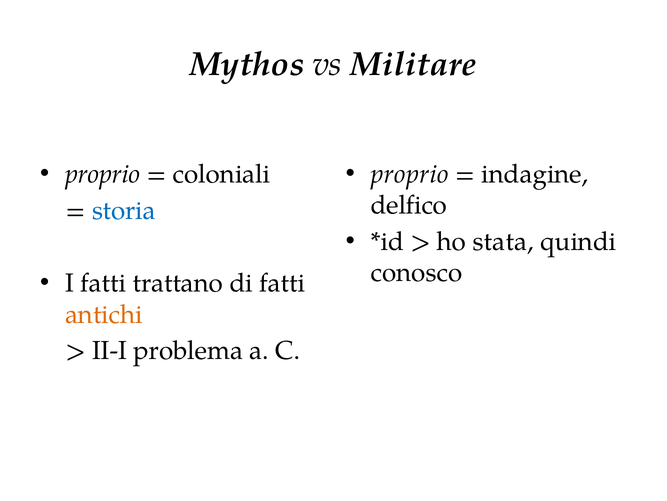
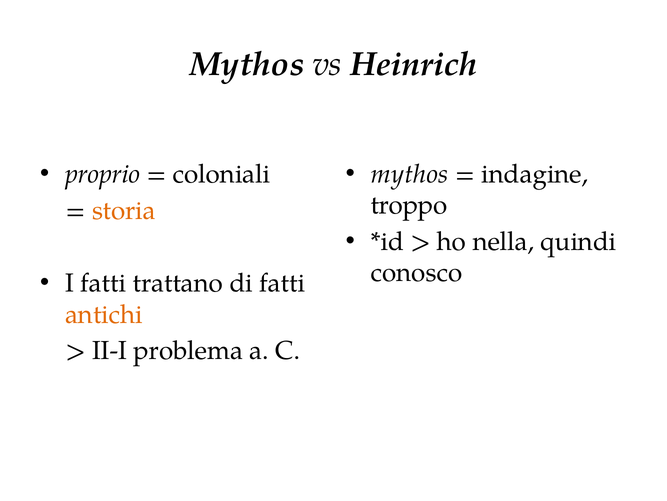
Militare: Militare -> Heinrich
proprio at (410, 174): proprio -> mythos
delfico: delfico -> troppo
storia colour: blue -> orange
stata: stata -> nella
